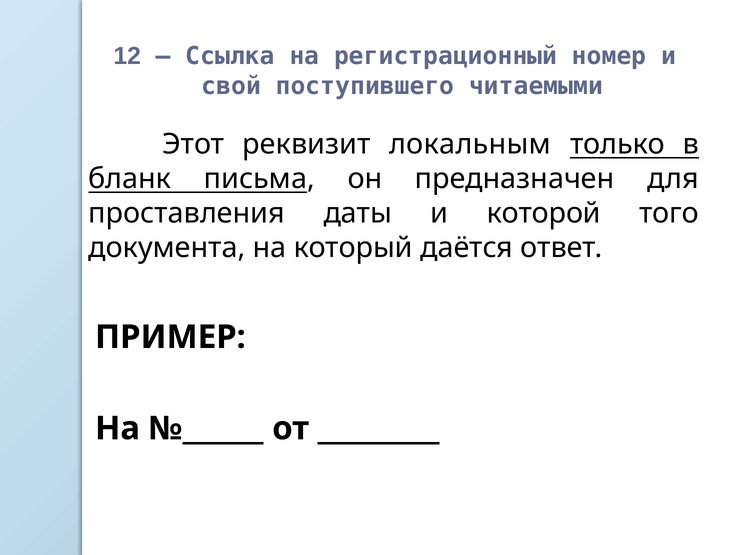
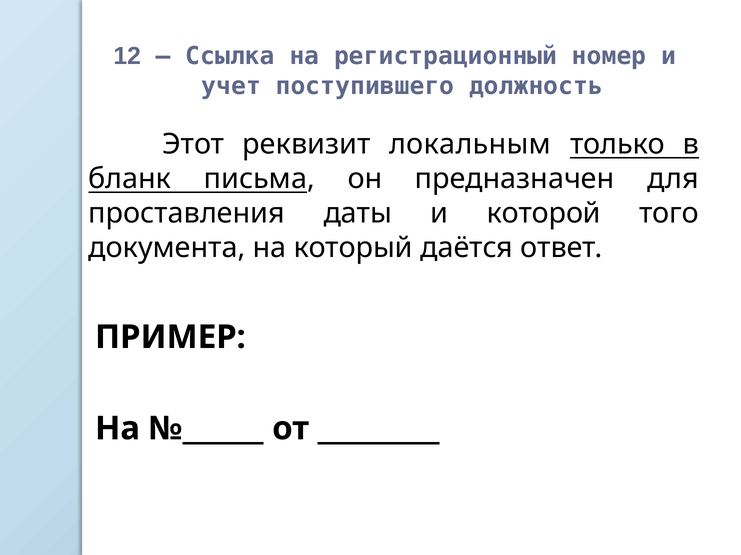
свой: свой -> учет
читаемыми: читаемыми -> должность
